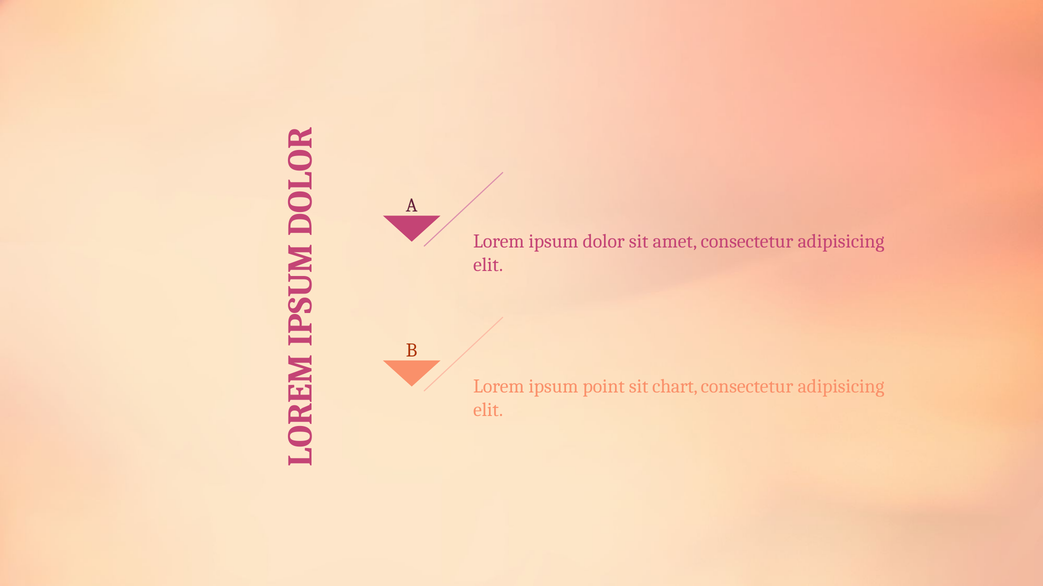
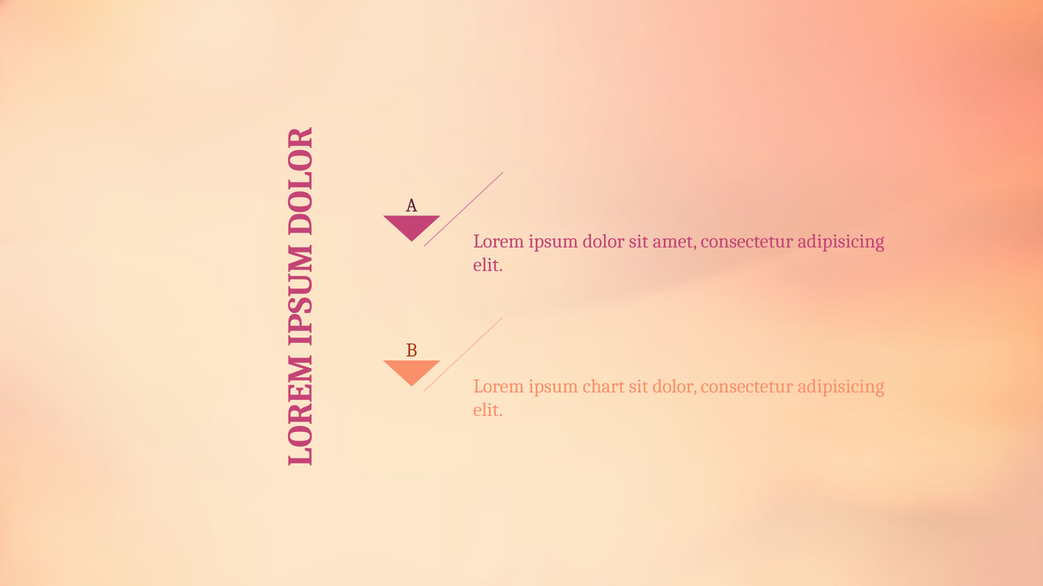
point: point -> chart
sit chart: chart -> dolor
